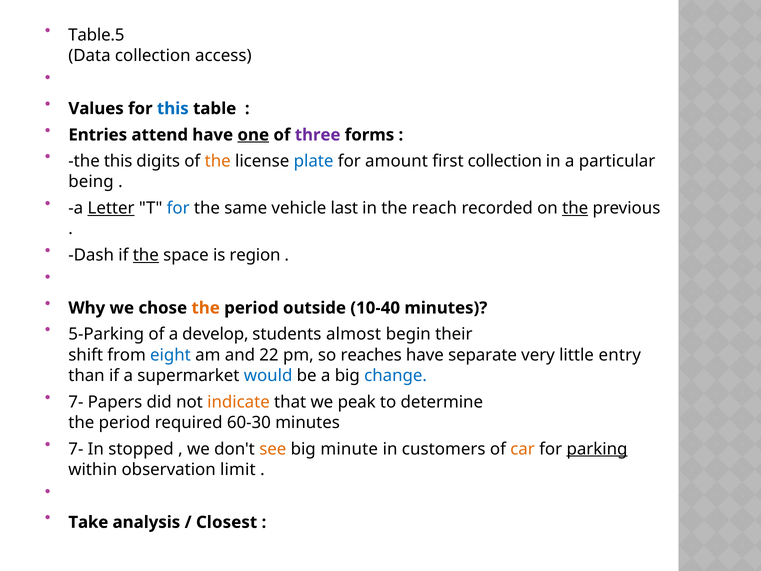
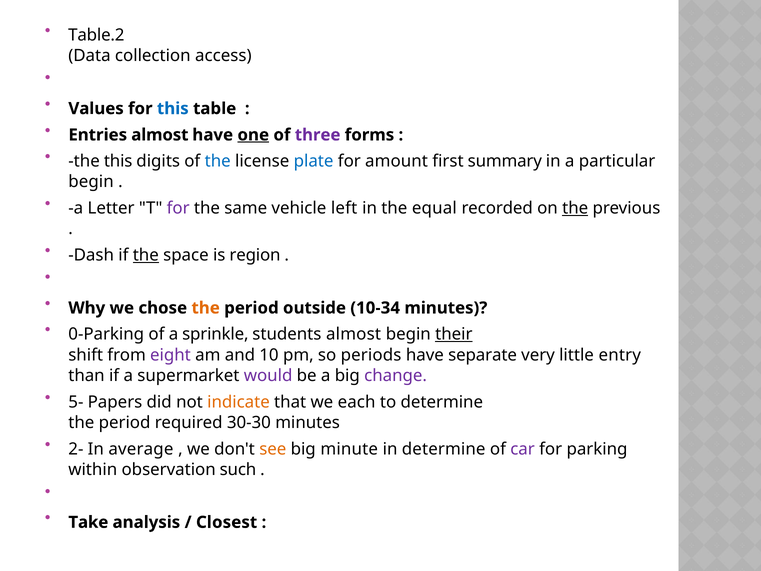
Table.5: Table.5 -> Table.2
Entries attend: attend -> almost
the at (218, 161) colour: orange -> blue
first collection: collection -> summary
being at (91, 182): being -> begin
Letter underline: present -> none
for at (178, 208) colour: blue -> purple
last: last -> left
reach: reach -> equal
10-40: 10-40 -> 10-34
5-Parking: 5-Parking -> 0-Parking
develop: develop -> sprinkle
their underline: none -> present
eight colour: blue -> purple
22: 22 -> 10
reaches: reaches -> periods
would colour: blue -> purple
change colour: blue -> purple
7- at (76, 402): 7- -> 5-
peak: peak -> each
60-30: 60-30 -> 30-30
7- at (76, 449): 7- -> 2-
stopped: stopped -> average
in customers: customers -> determine
car colour: orange -> purple
parking underline: present -> none
limit: limit -> such
